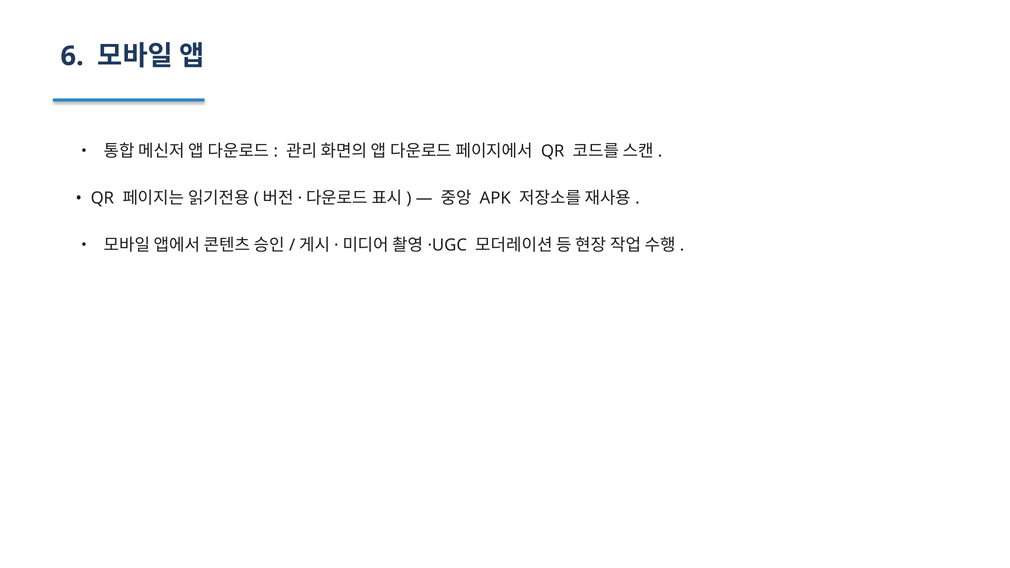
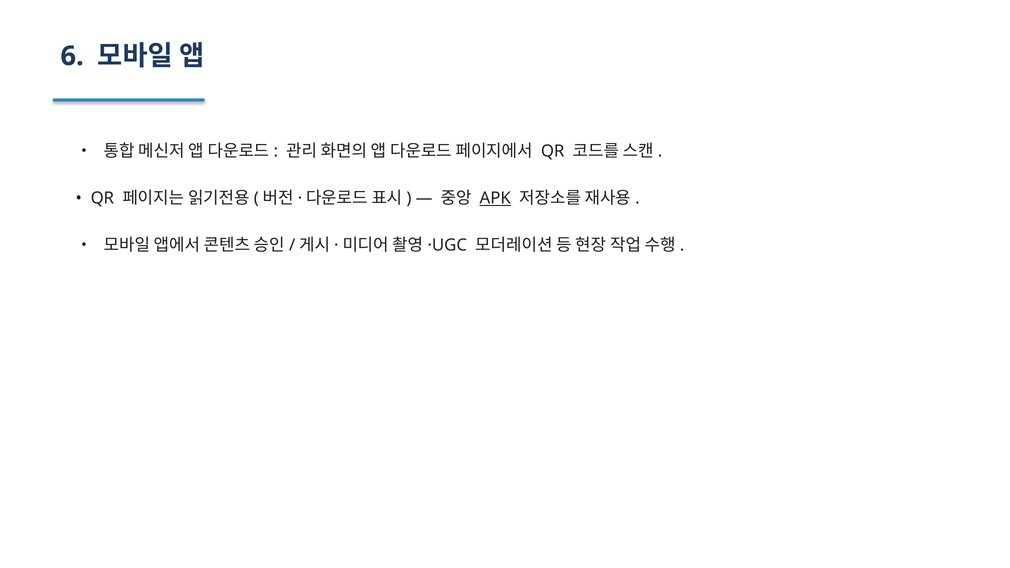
APK underline: none -> present
